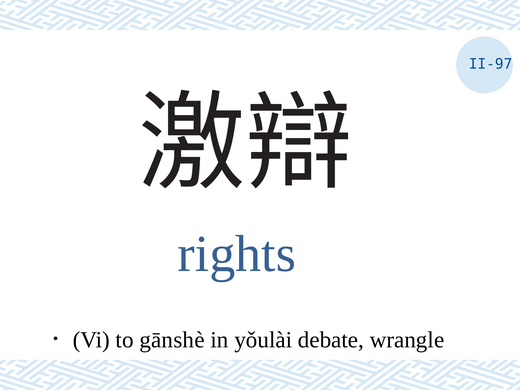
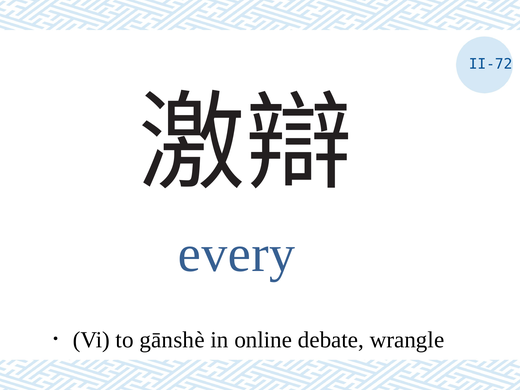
II-97: II-97 -> II-72
rights: rights -> every
yǒulài: yǒulài -> online
